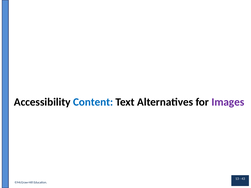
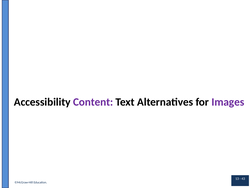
Content colour: blue -> purple
